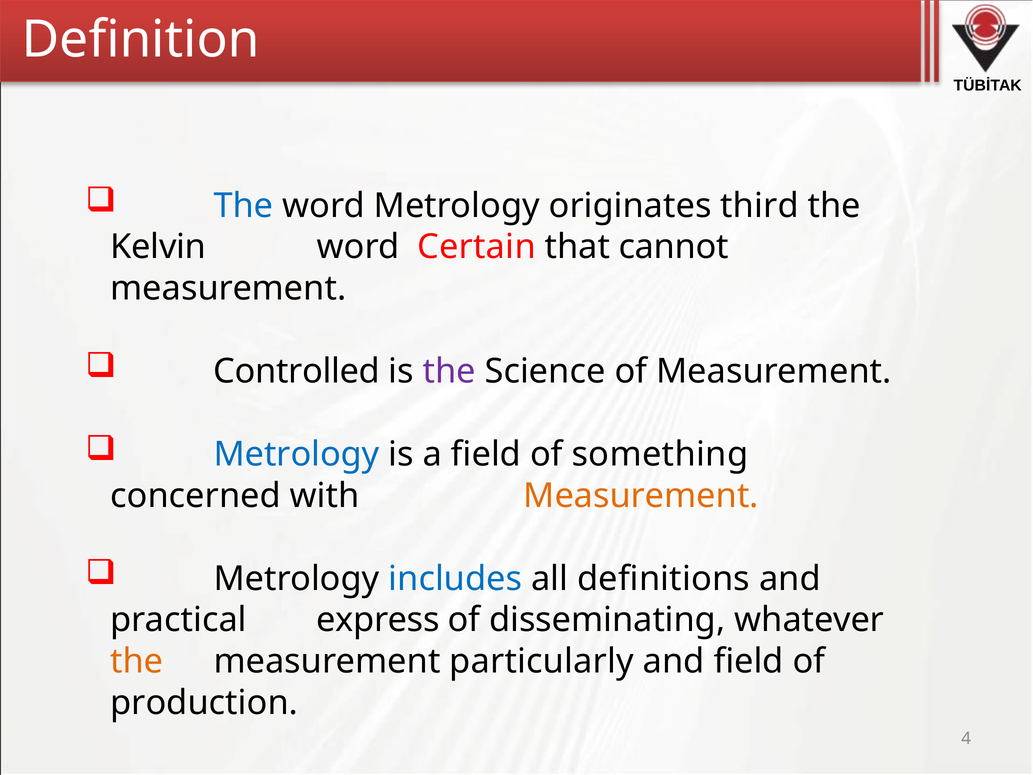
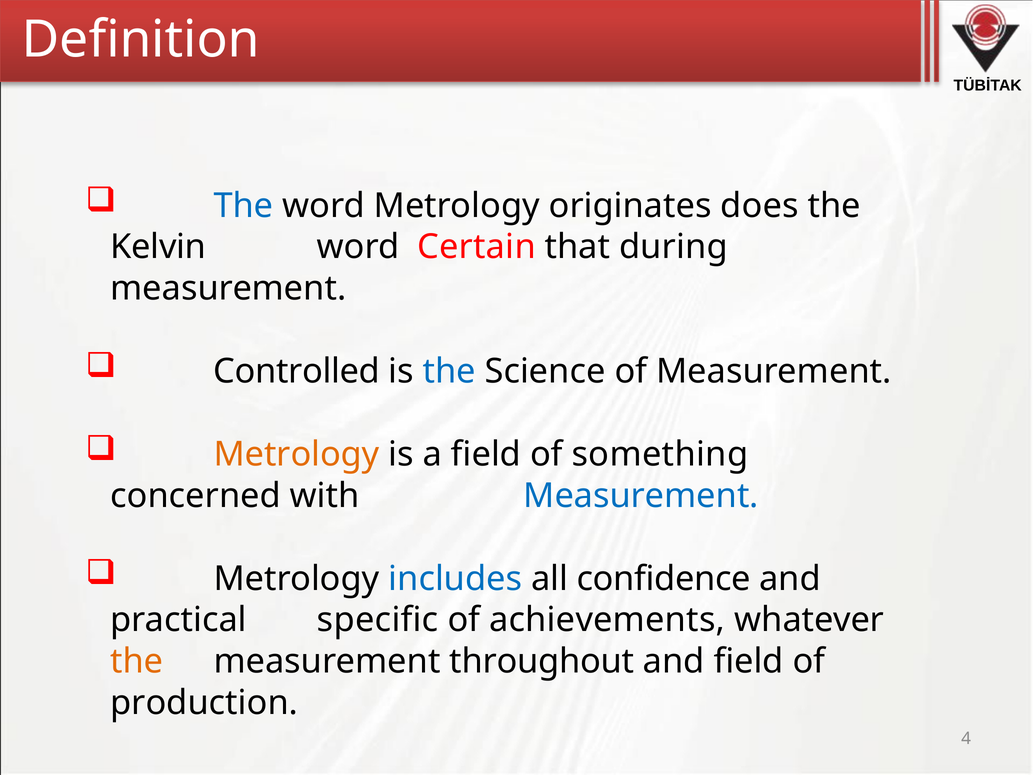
third: third -> does
cannot: cannot -> during
the at (449, 371) colour: purple -> blue
Metrology at (297, 454) colour: blue -> orange
Measurement at (641, 496) colour: orange -> blue
definitions: definitions -> confidence
express: express -> specific
disseminating: disseminating -> achievements
particularly: particularly -> throughout
